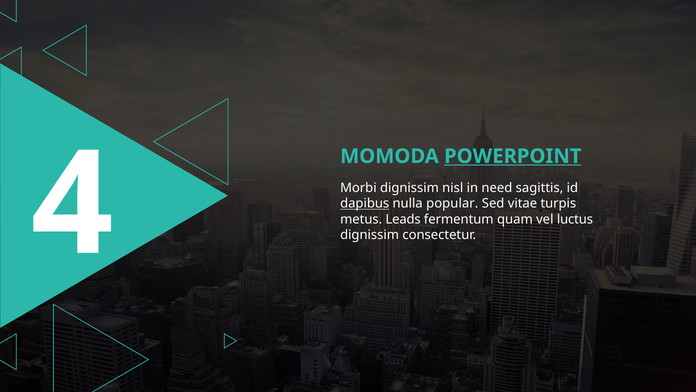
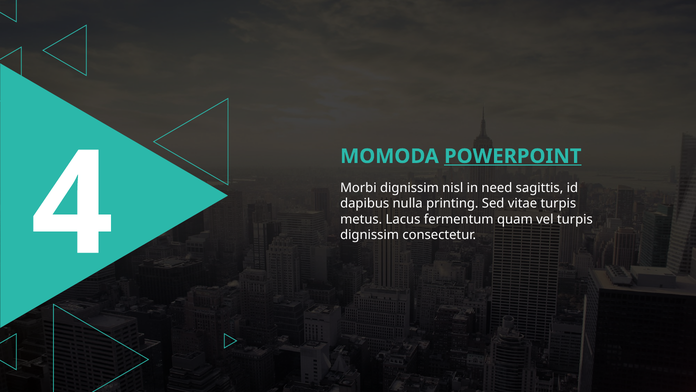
dapibus underline: present -> none
popular: popular -> printing
Leads: Leads -> Lacus
vel luctus: luctus -> turpis
